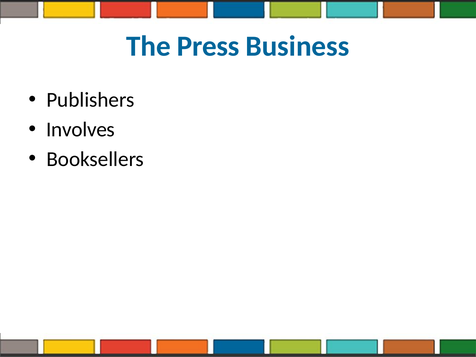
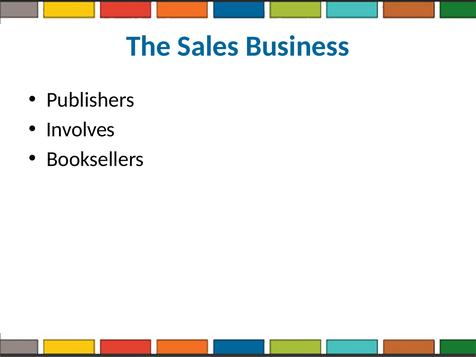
Press: Press -> Sales
